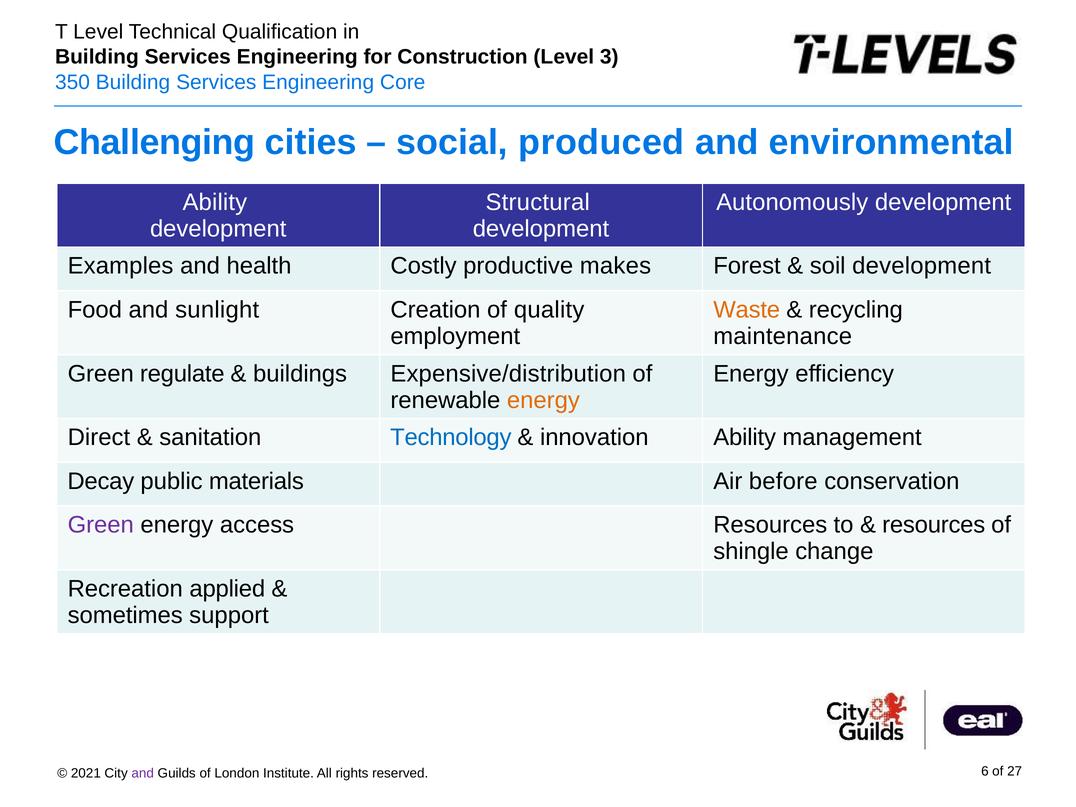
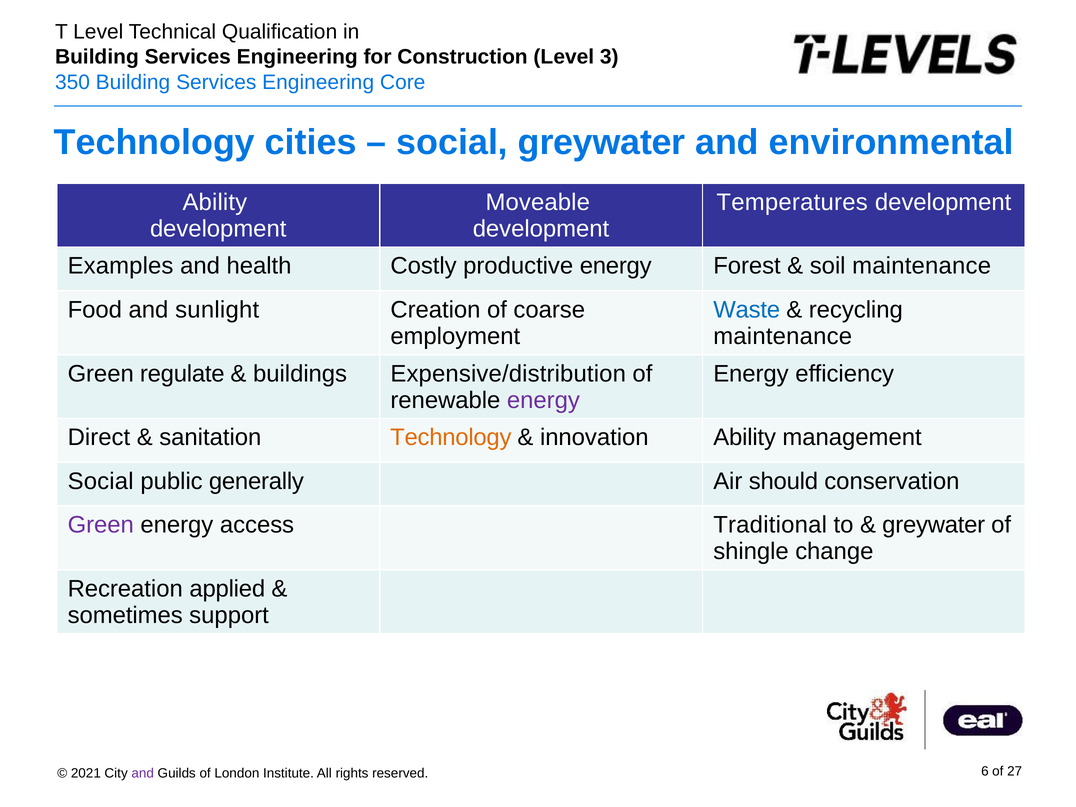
Challenging at (155, 143): Challenging -> Technology
social produced: produced -> greywater
Structural: Structural -> Moveable
Autonomously: Autonomously -> Temperatures
productive makes: makes -> energy
soil development: development -> maintenance
quality: quality -> coarse
Waste colour: orange -> blue
energy at (543, 400) colour: orange -> purple
Technology at (451, 438) colour: blue -> orange
Decay at (101, 481): Decay -> Social
materials: materials -> generally
before: before -> should
access Resources: Resources -> Traditional
resources at (934, 525): resources -> greywater
